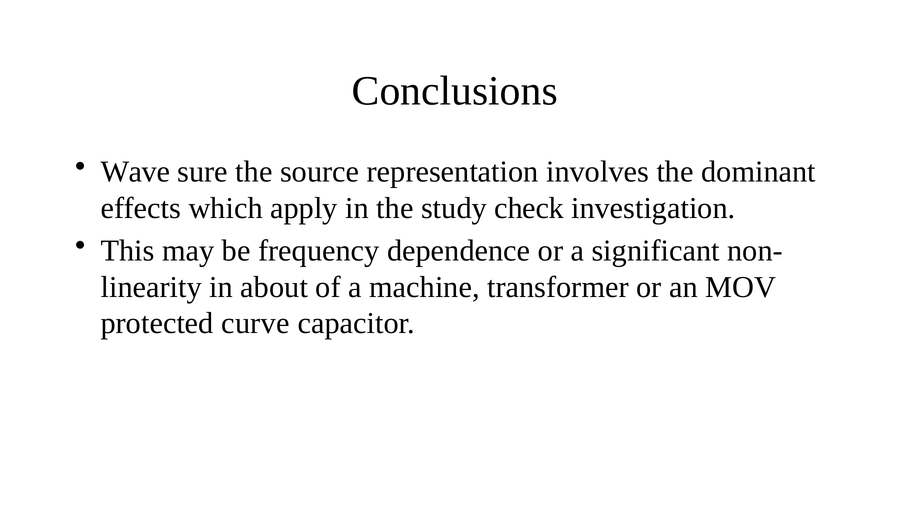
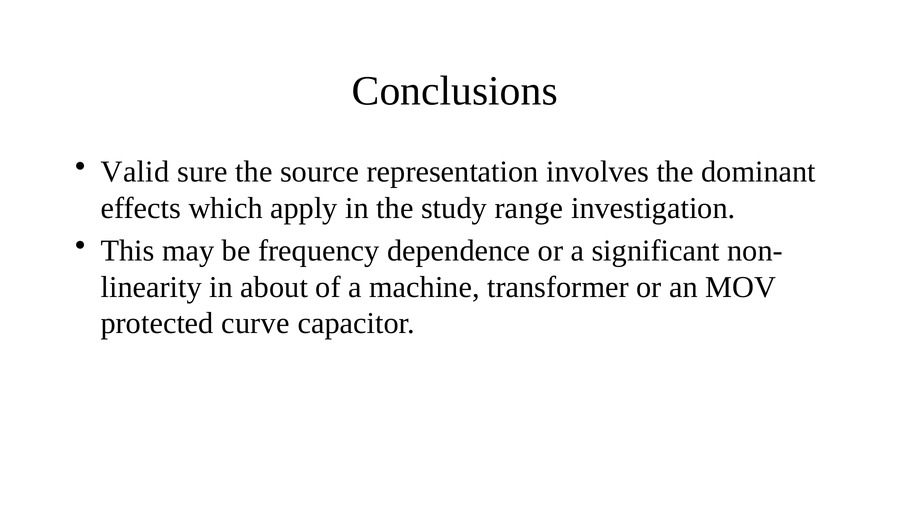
Wave: Wave -> Valid
check: check -> range
